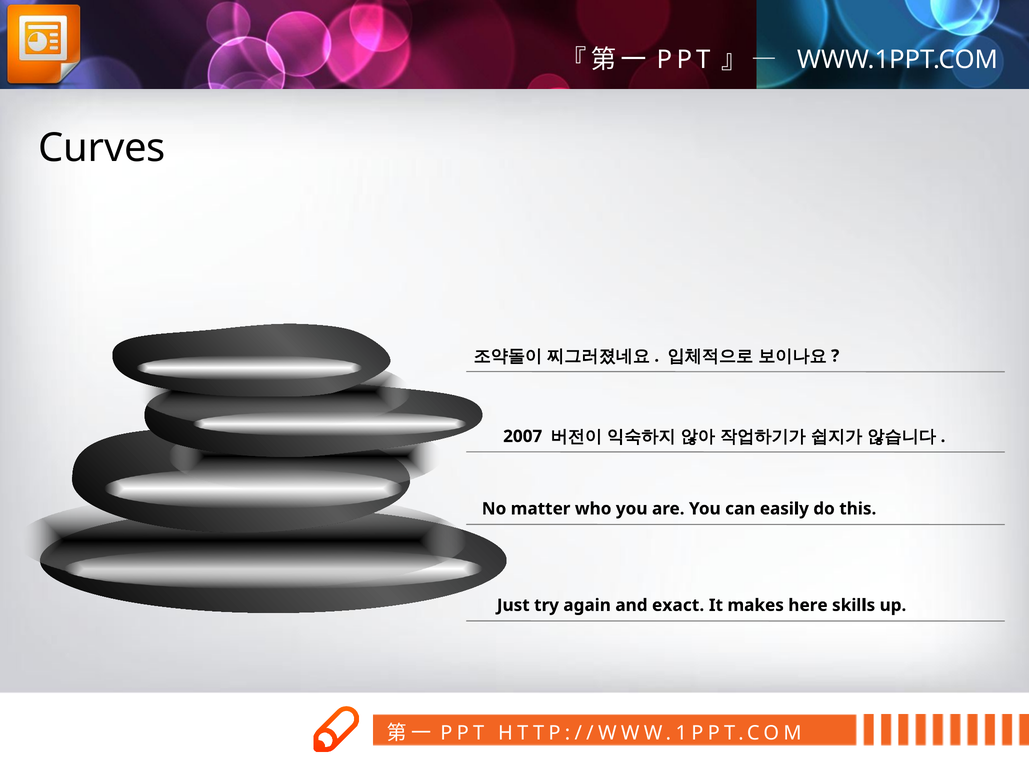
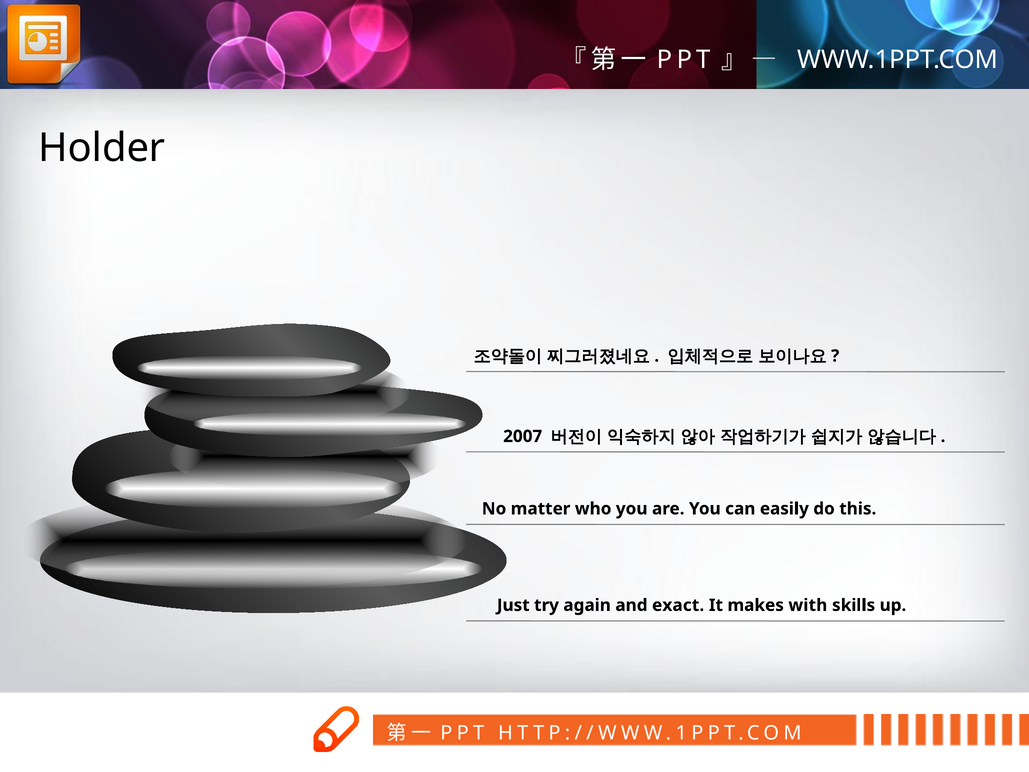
Curves: Curves -> Holder
here: here -> with
